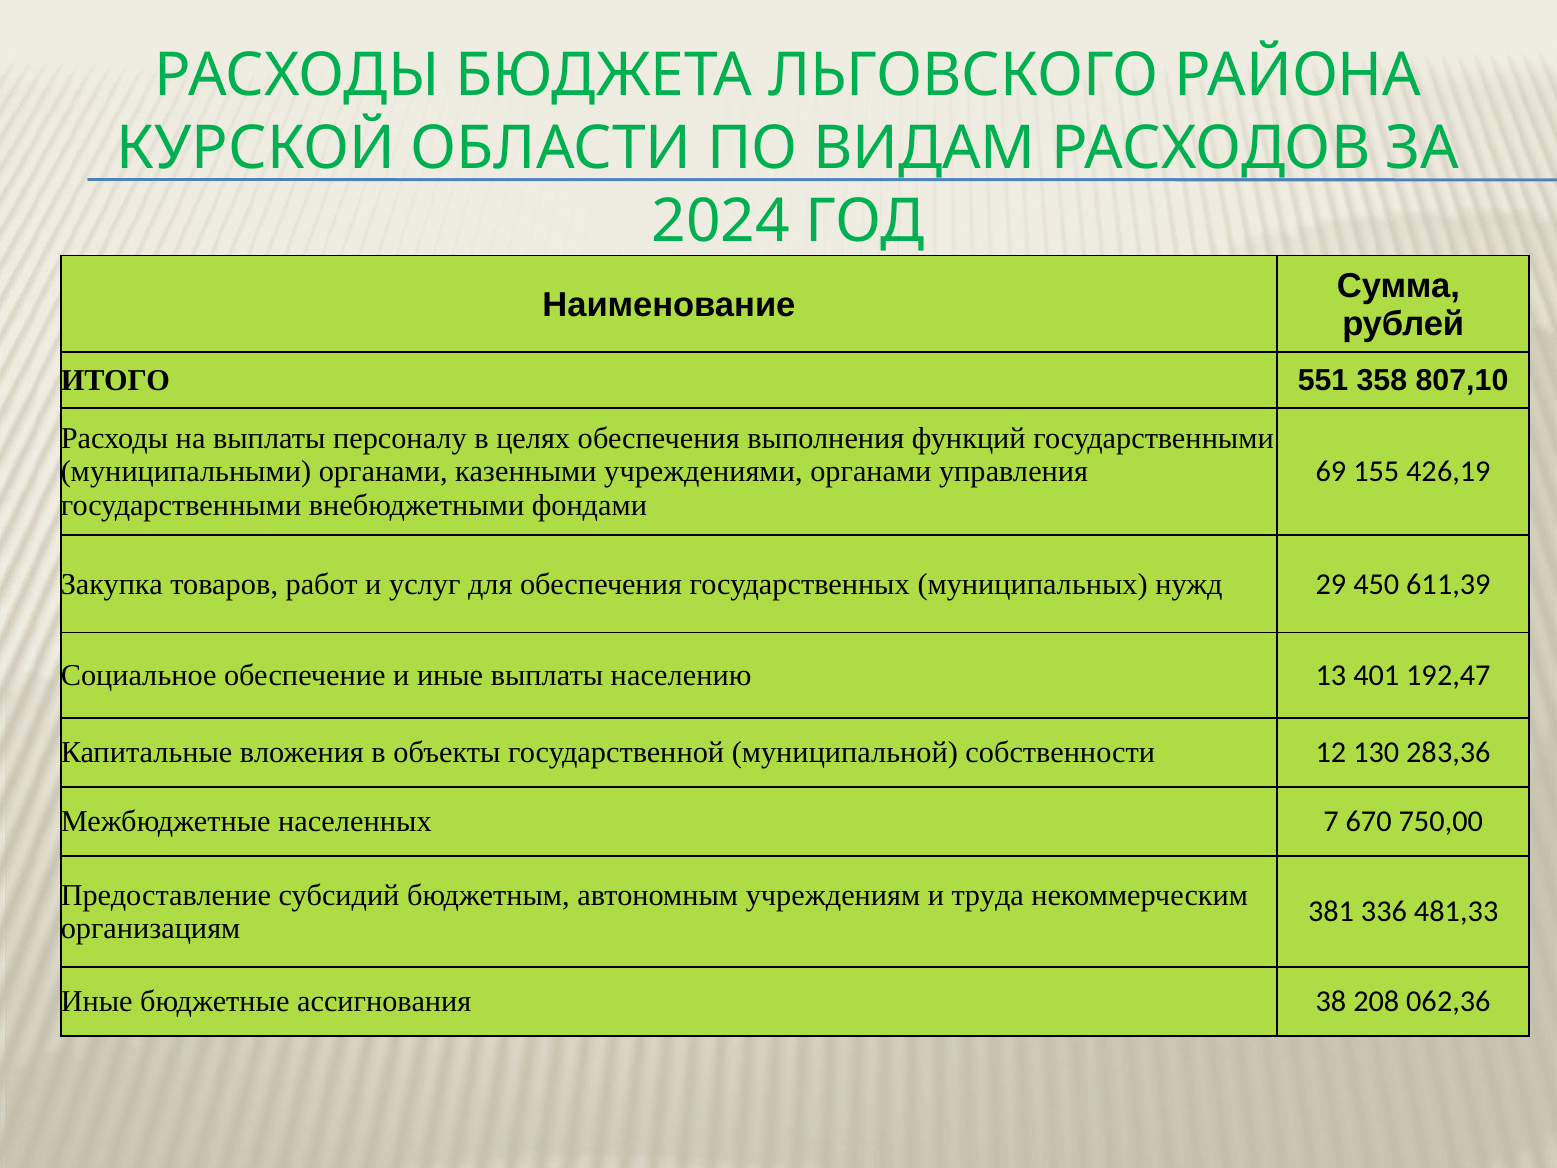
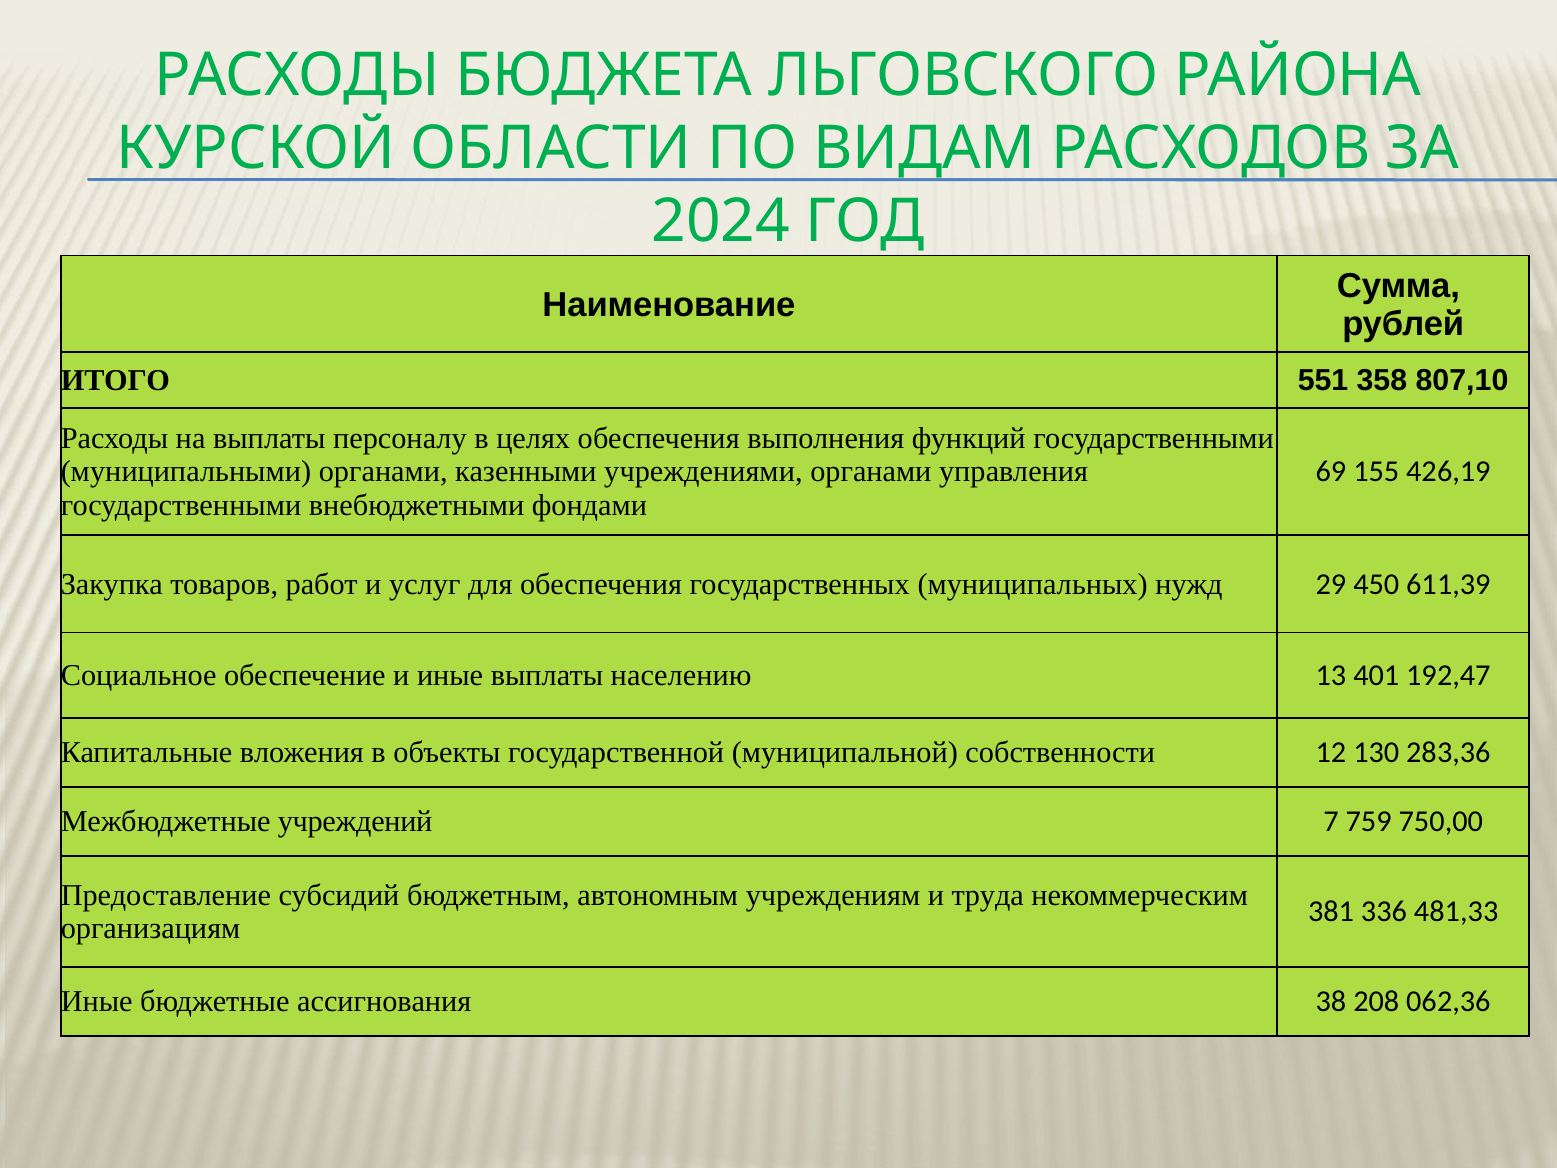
населенных: населенных -> учреждений
670: 670 -> 759
